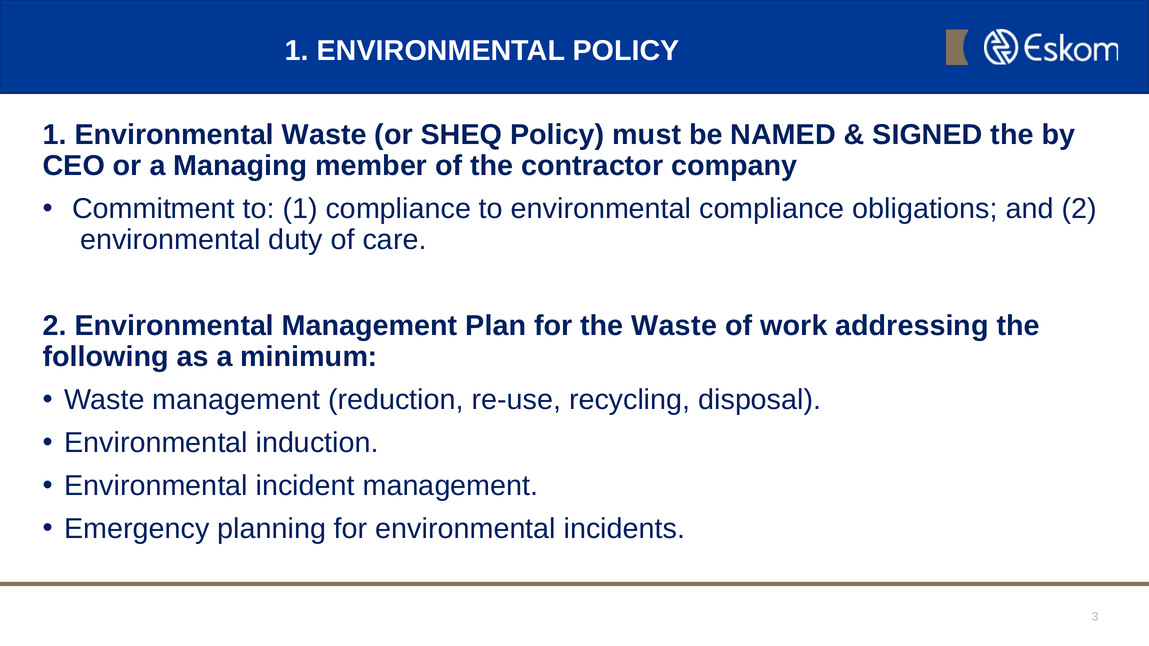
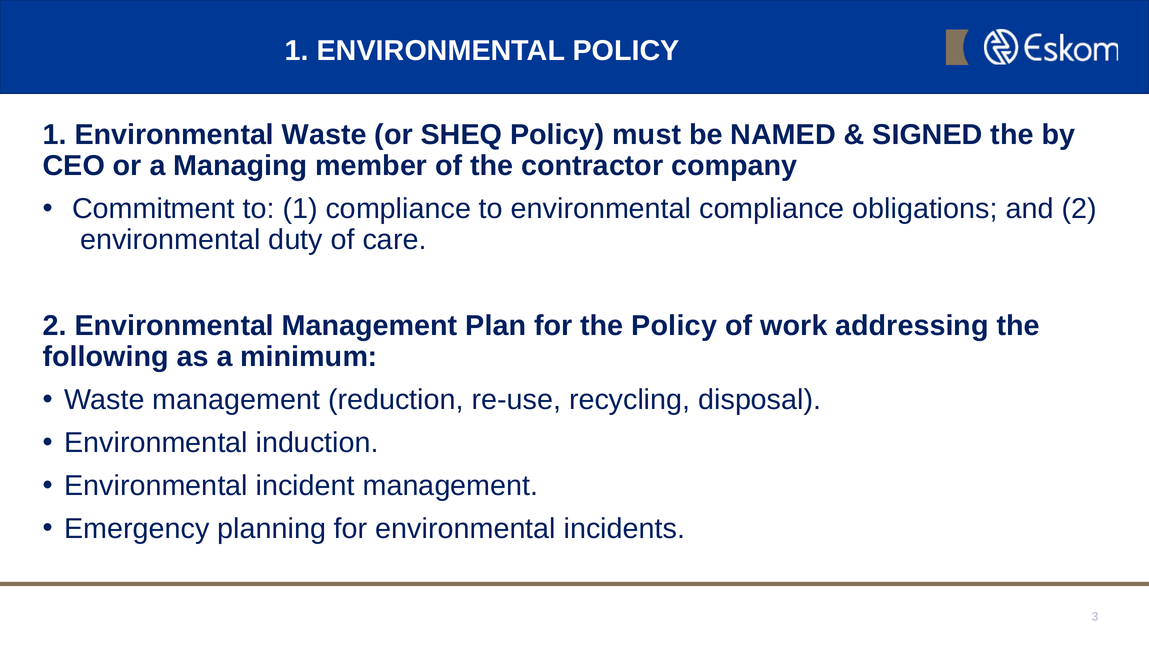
the Waste: Waste -> Policy
